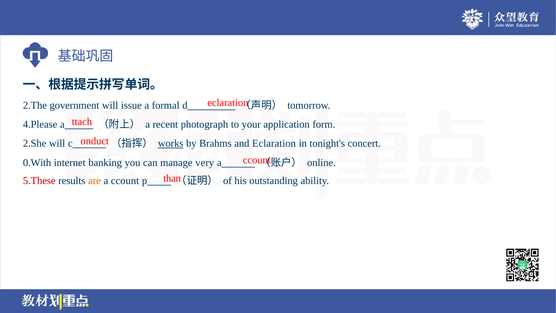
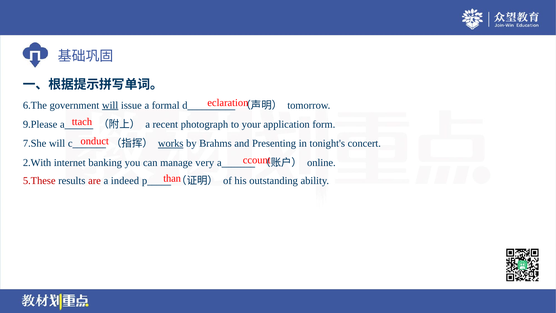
2.The: 2.The -> 6.The
will at (110, 105) underline: none -> present
4.Please: 4.Please -> 9.Please
2.She: 2.She -> 7.She
and Eclaration: Eclaration -> Presenting
0.With: 0.With -> 2.With
are colour: orange -> red
a ccount: ccount -> indeed
